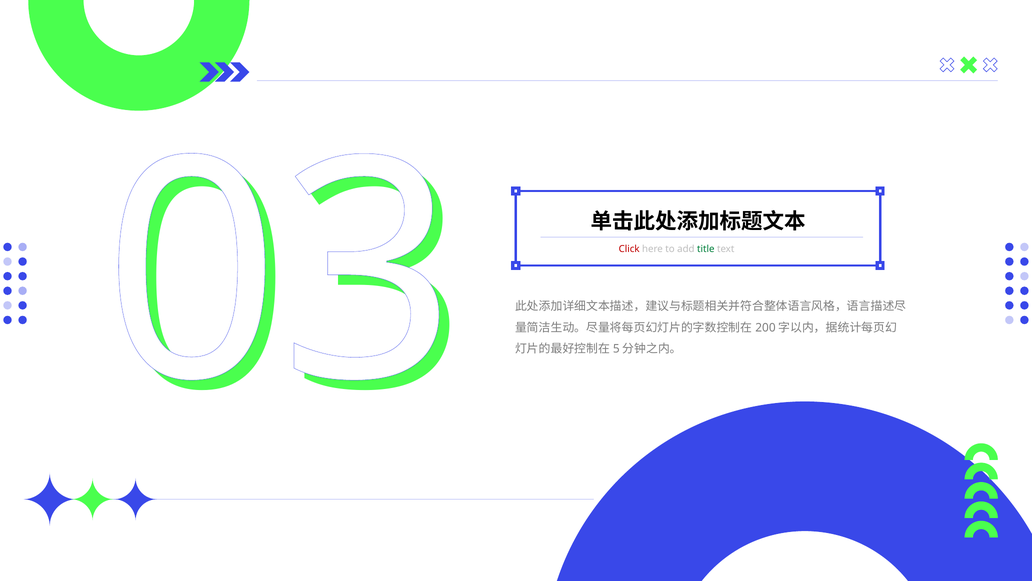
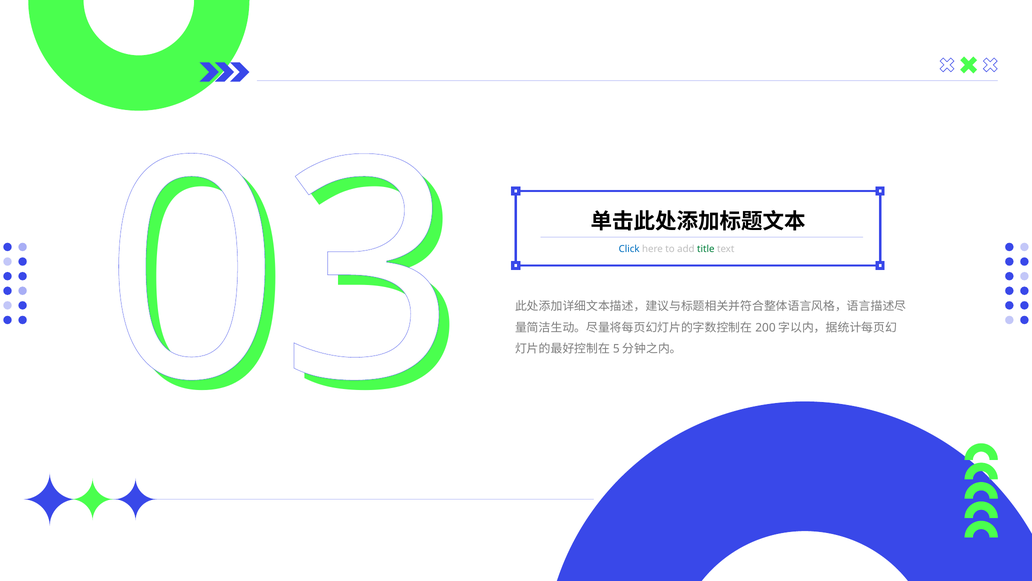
Click colour: red -> blue
